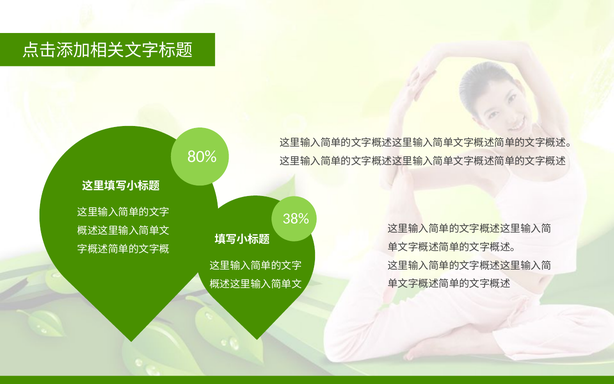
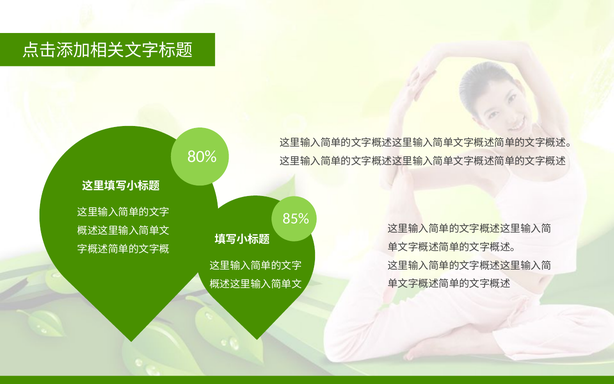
38%: 38% -> 85%
